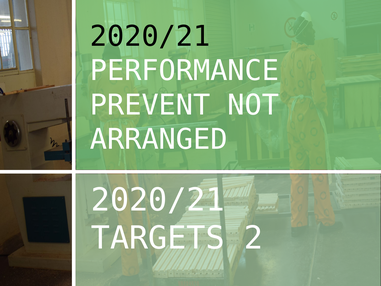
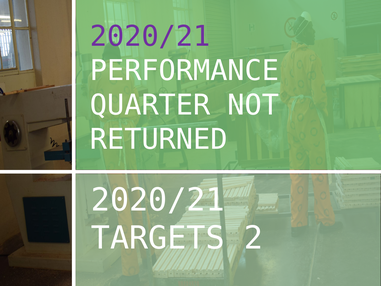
2020/21 at (150, 36) colour: black -> purple
PREVENT: PREVENT -> QUARTER
ARRANGED: ARRANGED -> RETURNED
